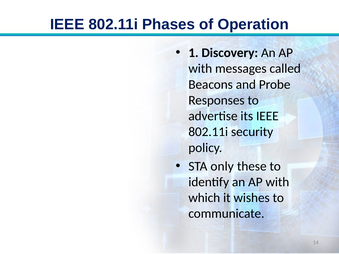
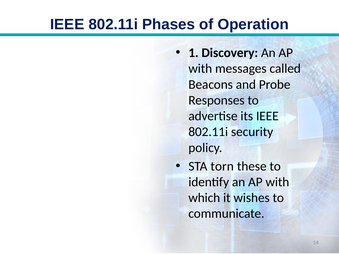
only: only -> torn
